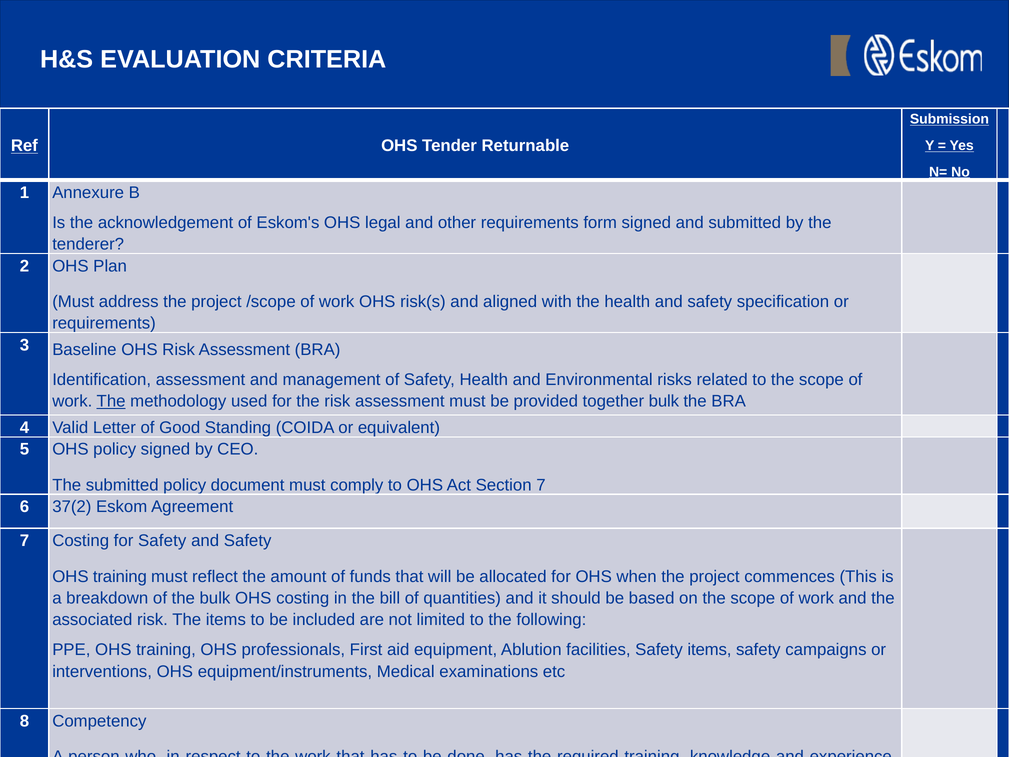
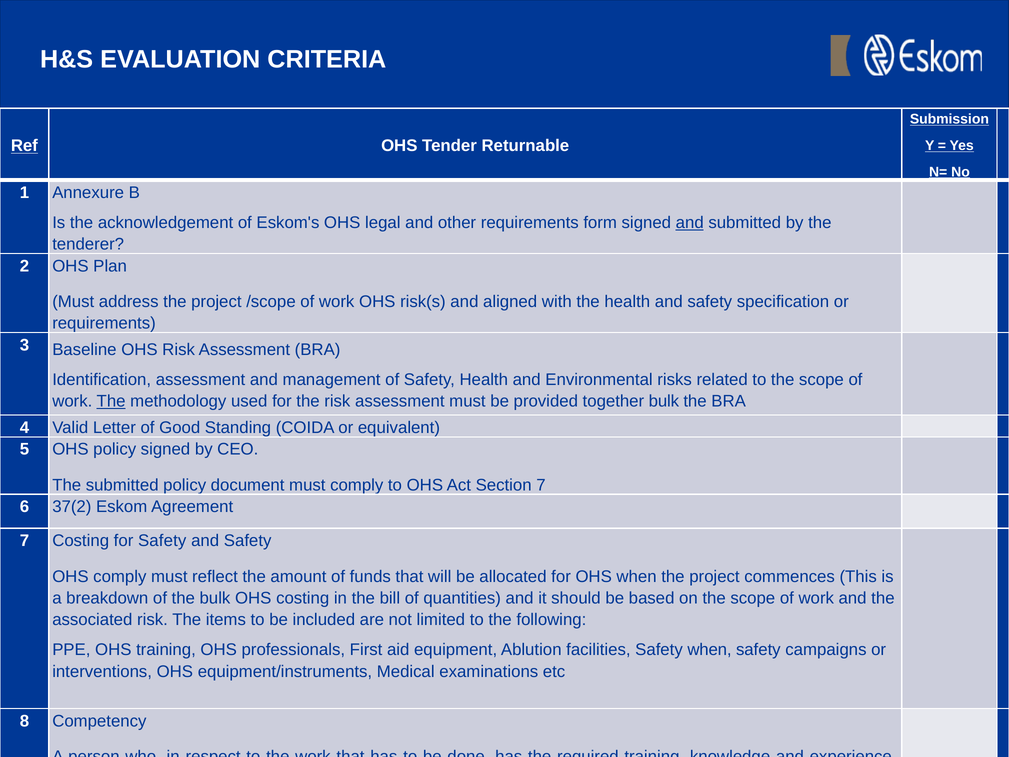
and at (690, 223) underline: none -> present
training at (120, 576): training -> comply
Safety items: items -> when
